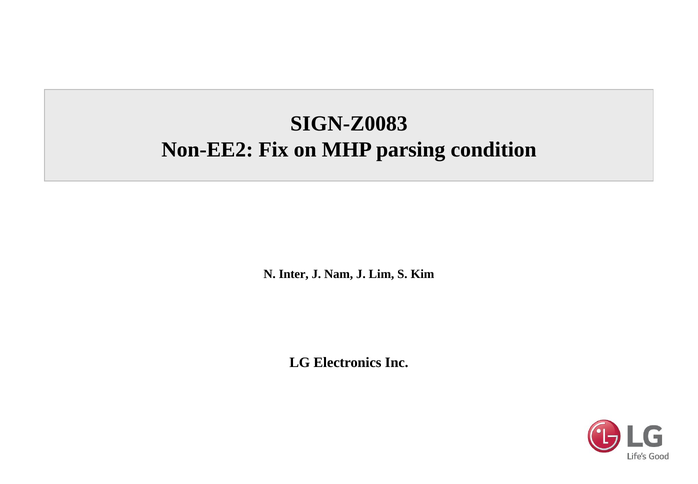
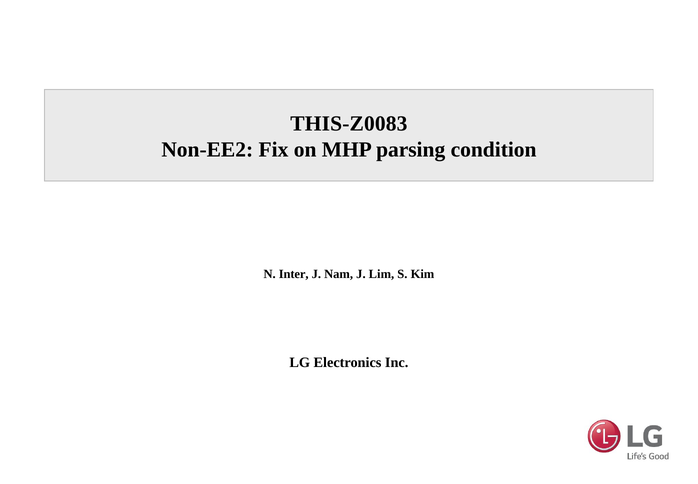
SIGN-Z0083: SIGN-Z0083 -> THIS-Z0083
